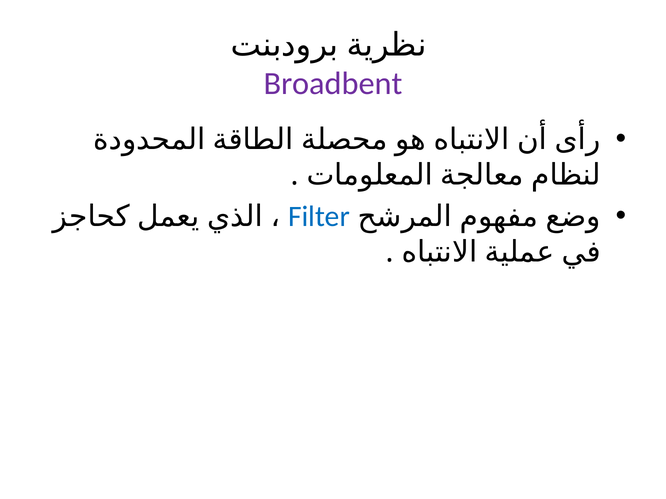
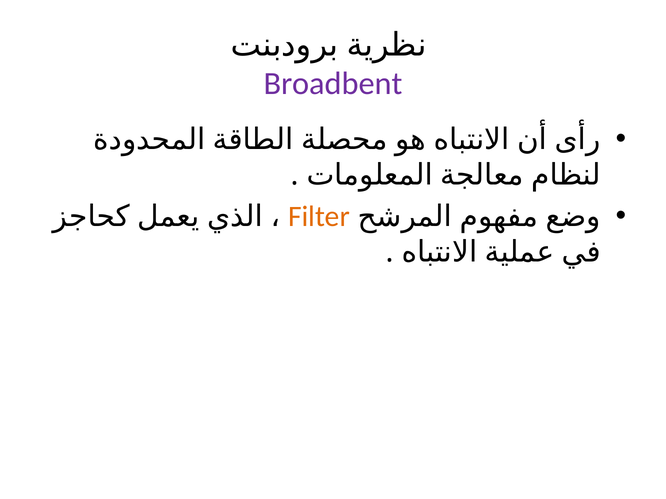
Filter colour: blue -> orange
